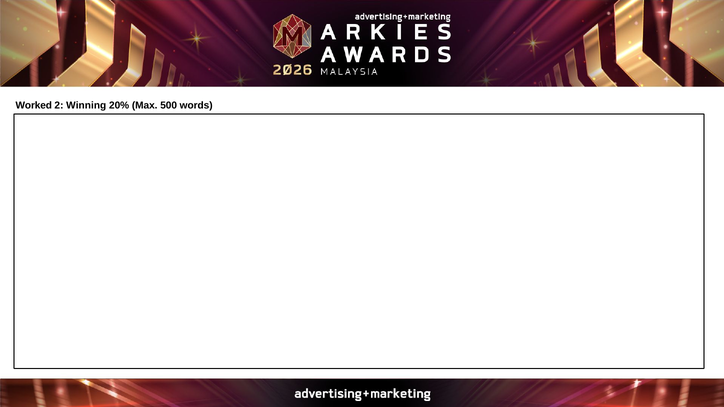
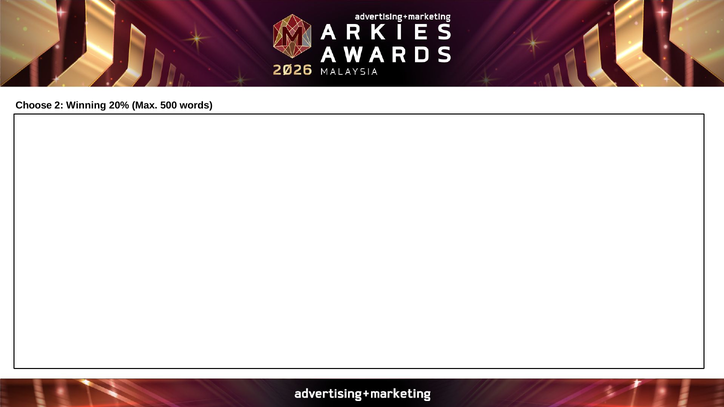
Worked: Worked -> Choose
